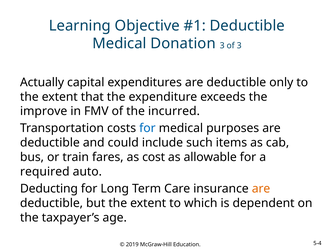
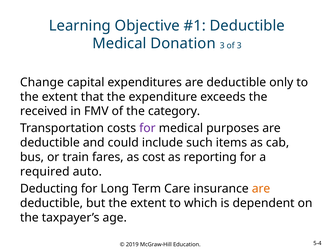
Actually: Actually -> Change
improve: improve -> received
incurred: incurred -> category
for at (147, 128) colour: blue -> purple
allowable: allowable -> reporting
